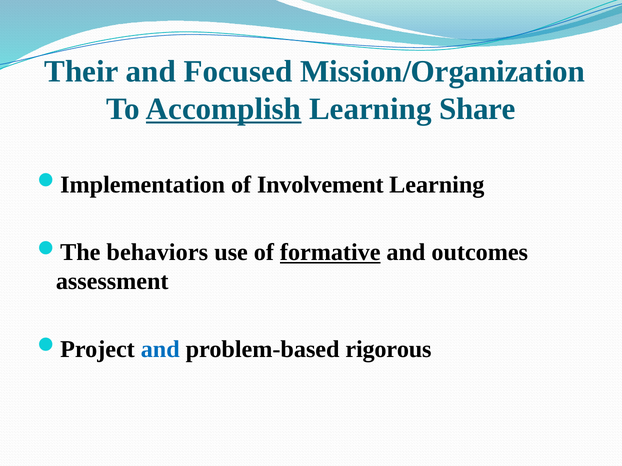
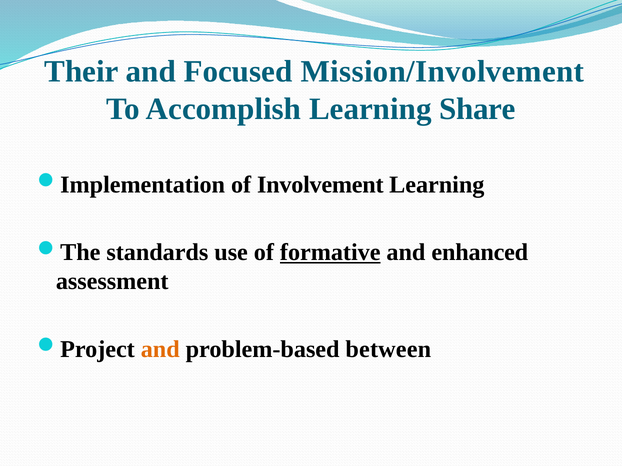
Mission/Organization: Mission/Organization -> Mission/Involvement
Accomplish underline: present -> none
behaviors: behaviors -> standards
outcomes: outcomes -> enhanced
and at (160, 349) colour: blue -> orange
rigorous: rigorous -> between
